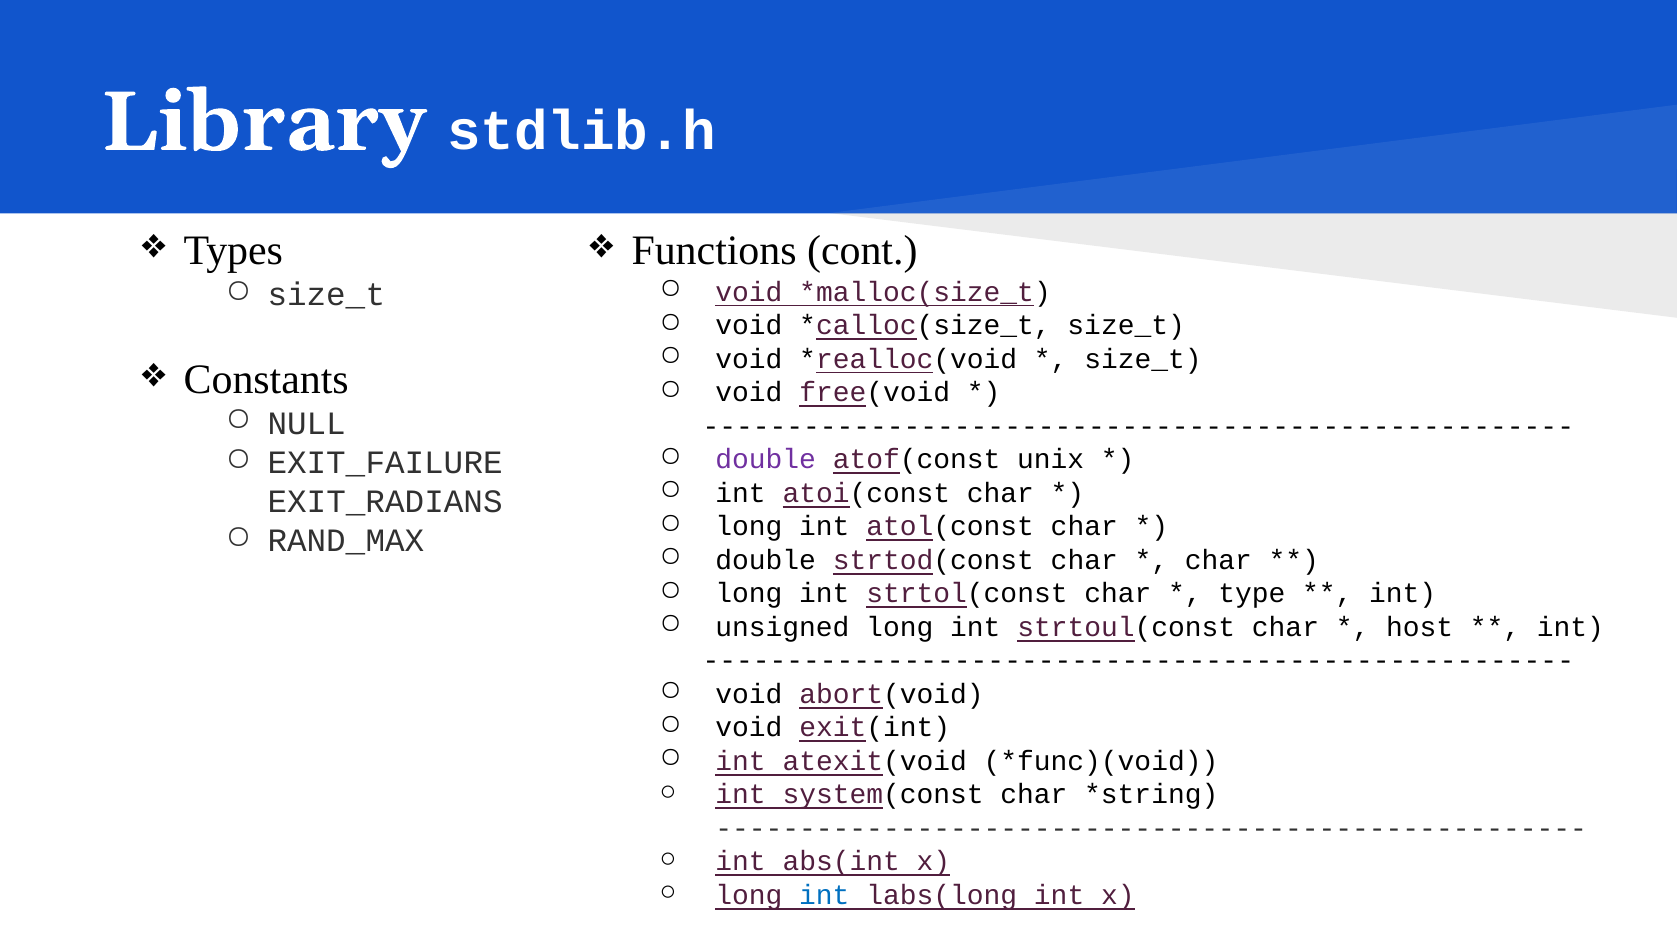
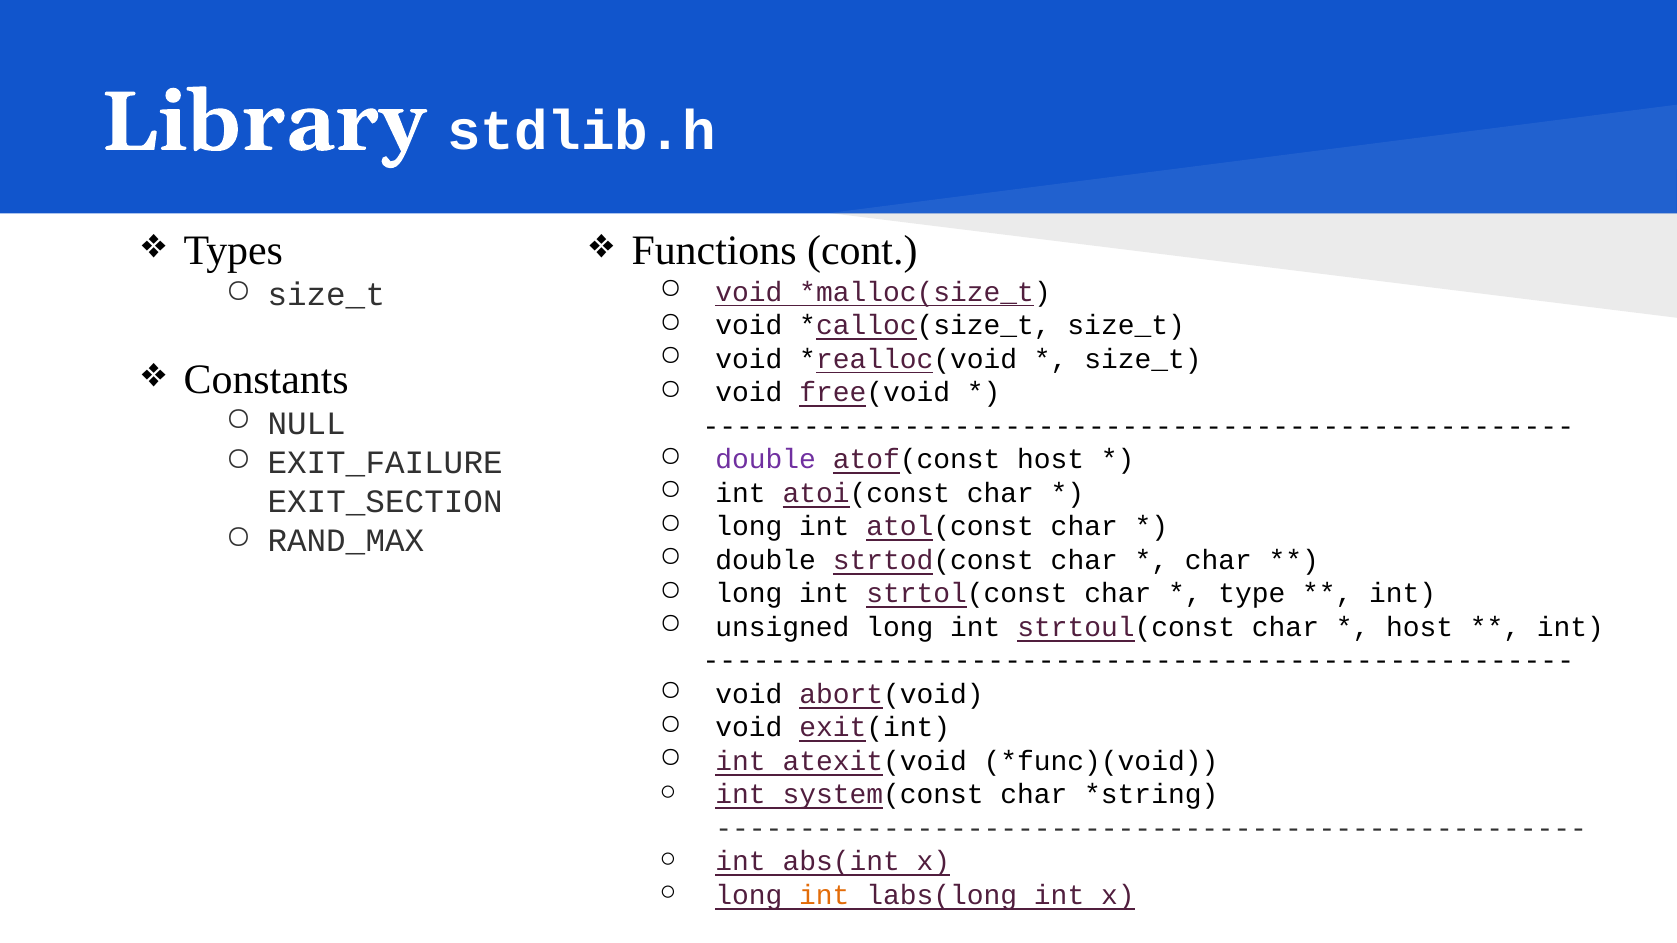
atof(const unix: unix -> host
EXIT_RADIANS: EXIT_RADIANS -> EXIT_SECTION
int at (824, 896) colour: blue -> orange
